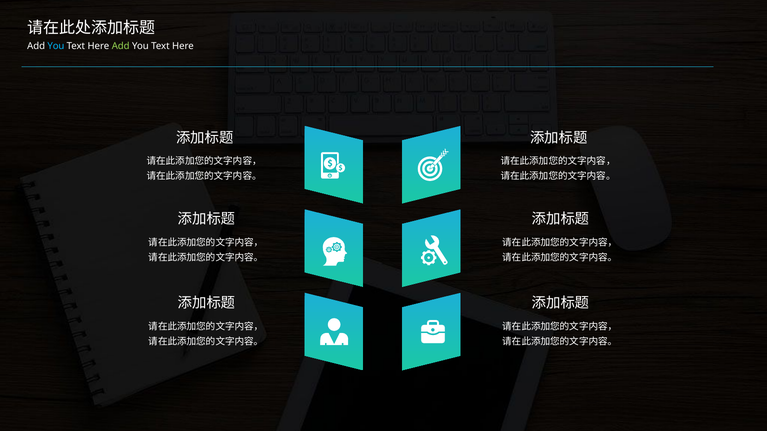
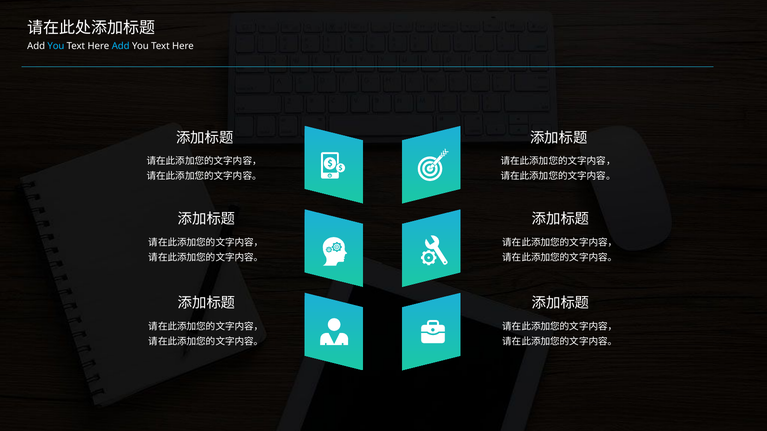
Add at (121, 46) colour: light green -> light blue
